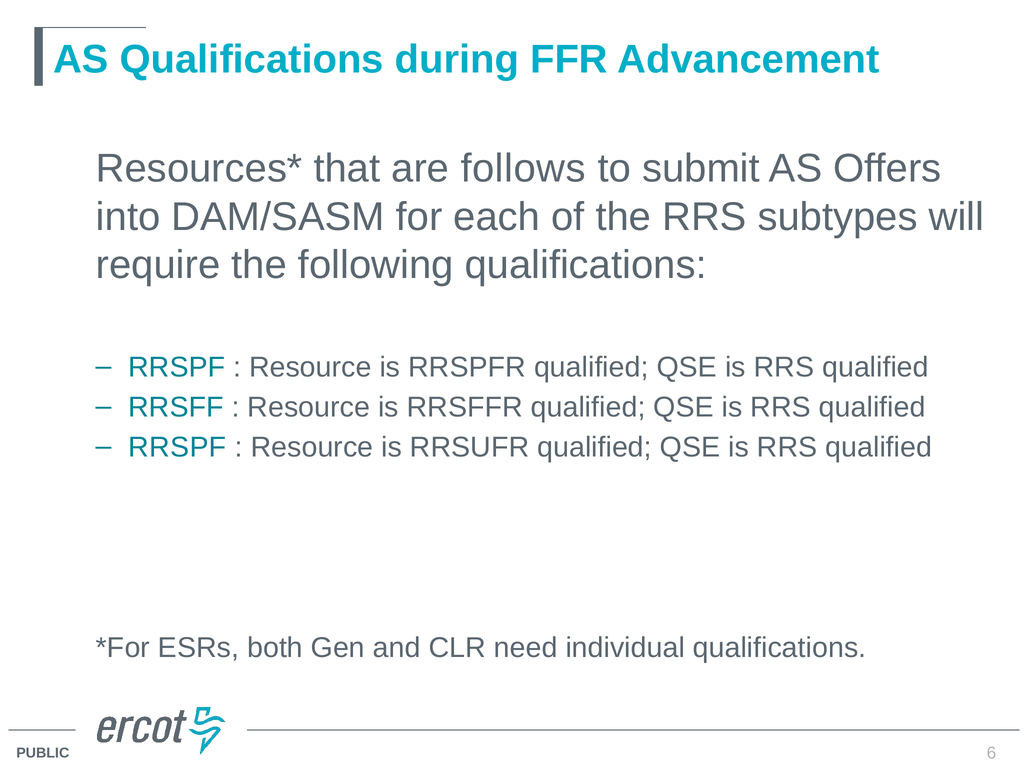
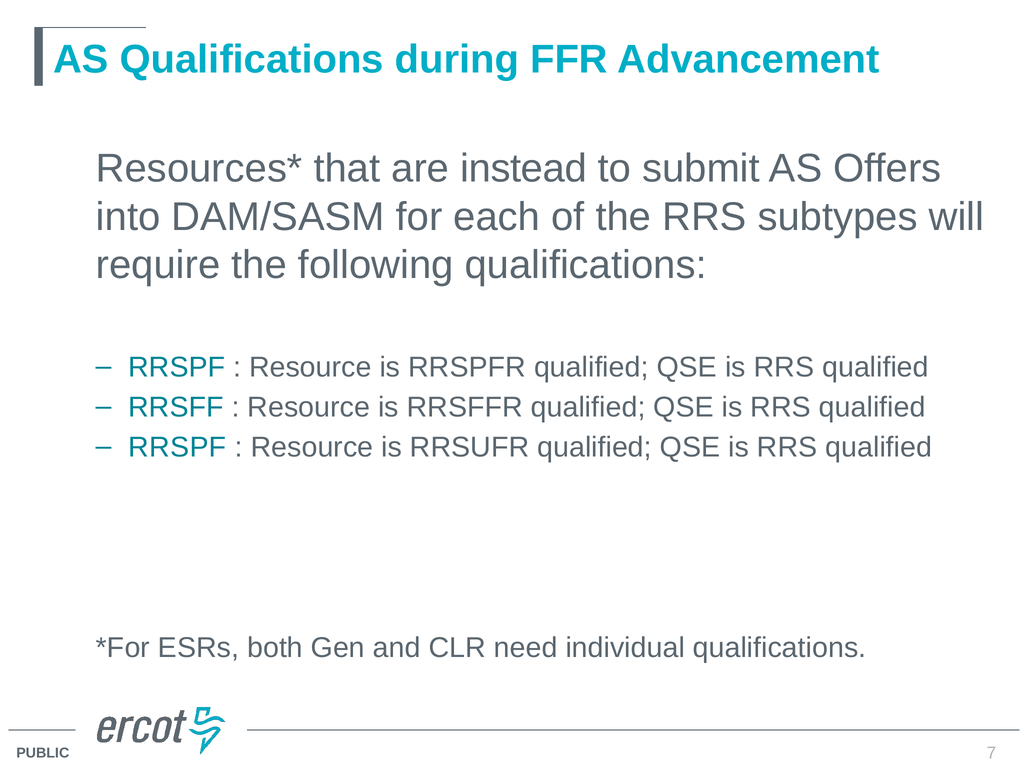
follows: follows -> instead
6: 6 -> 7
